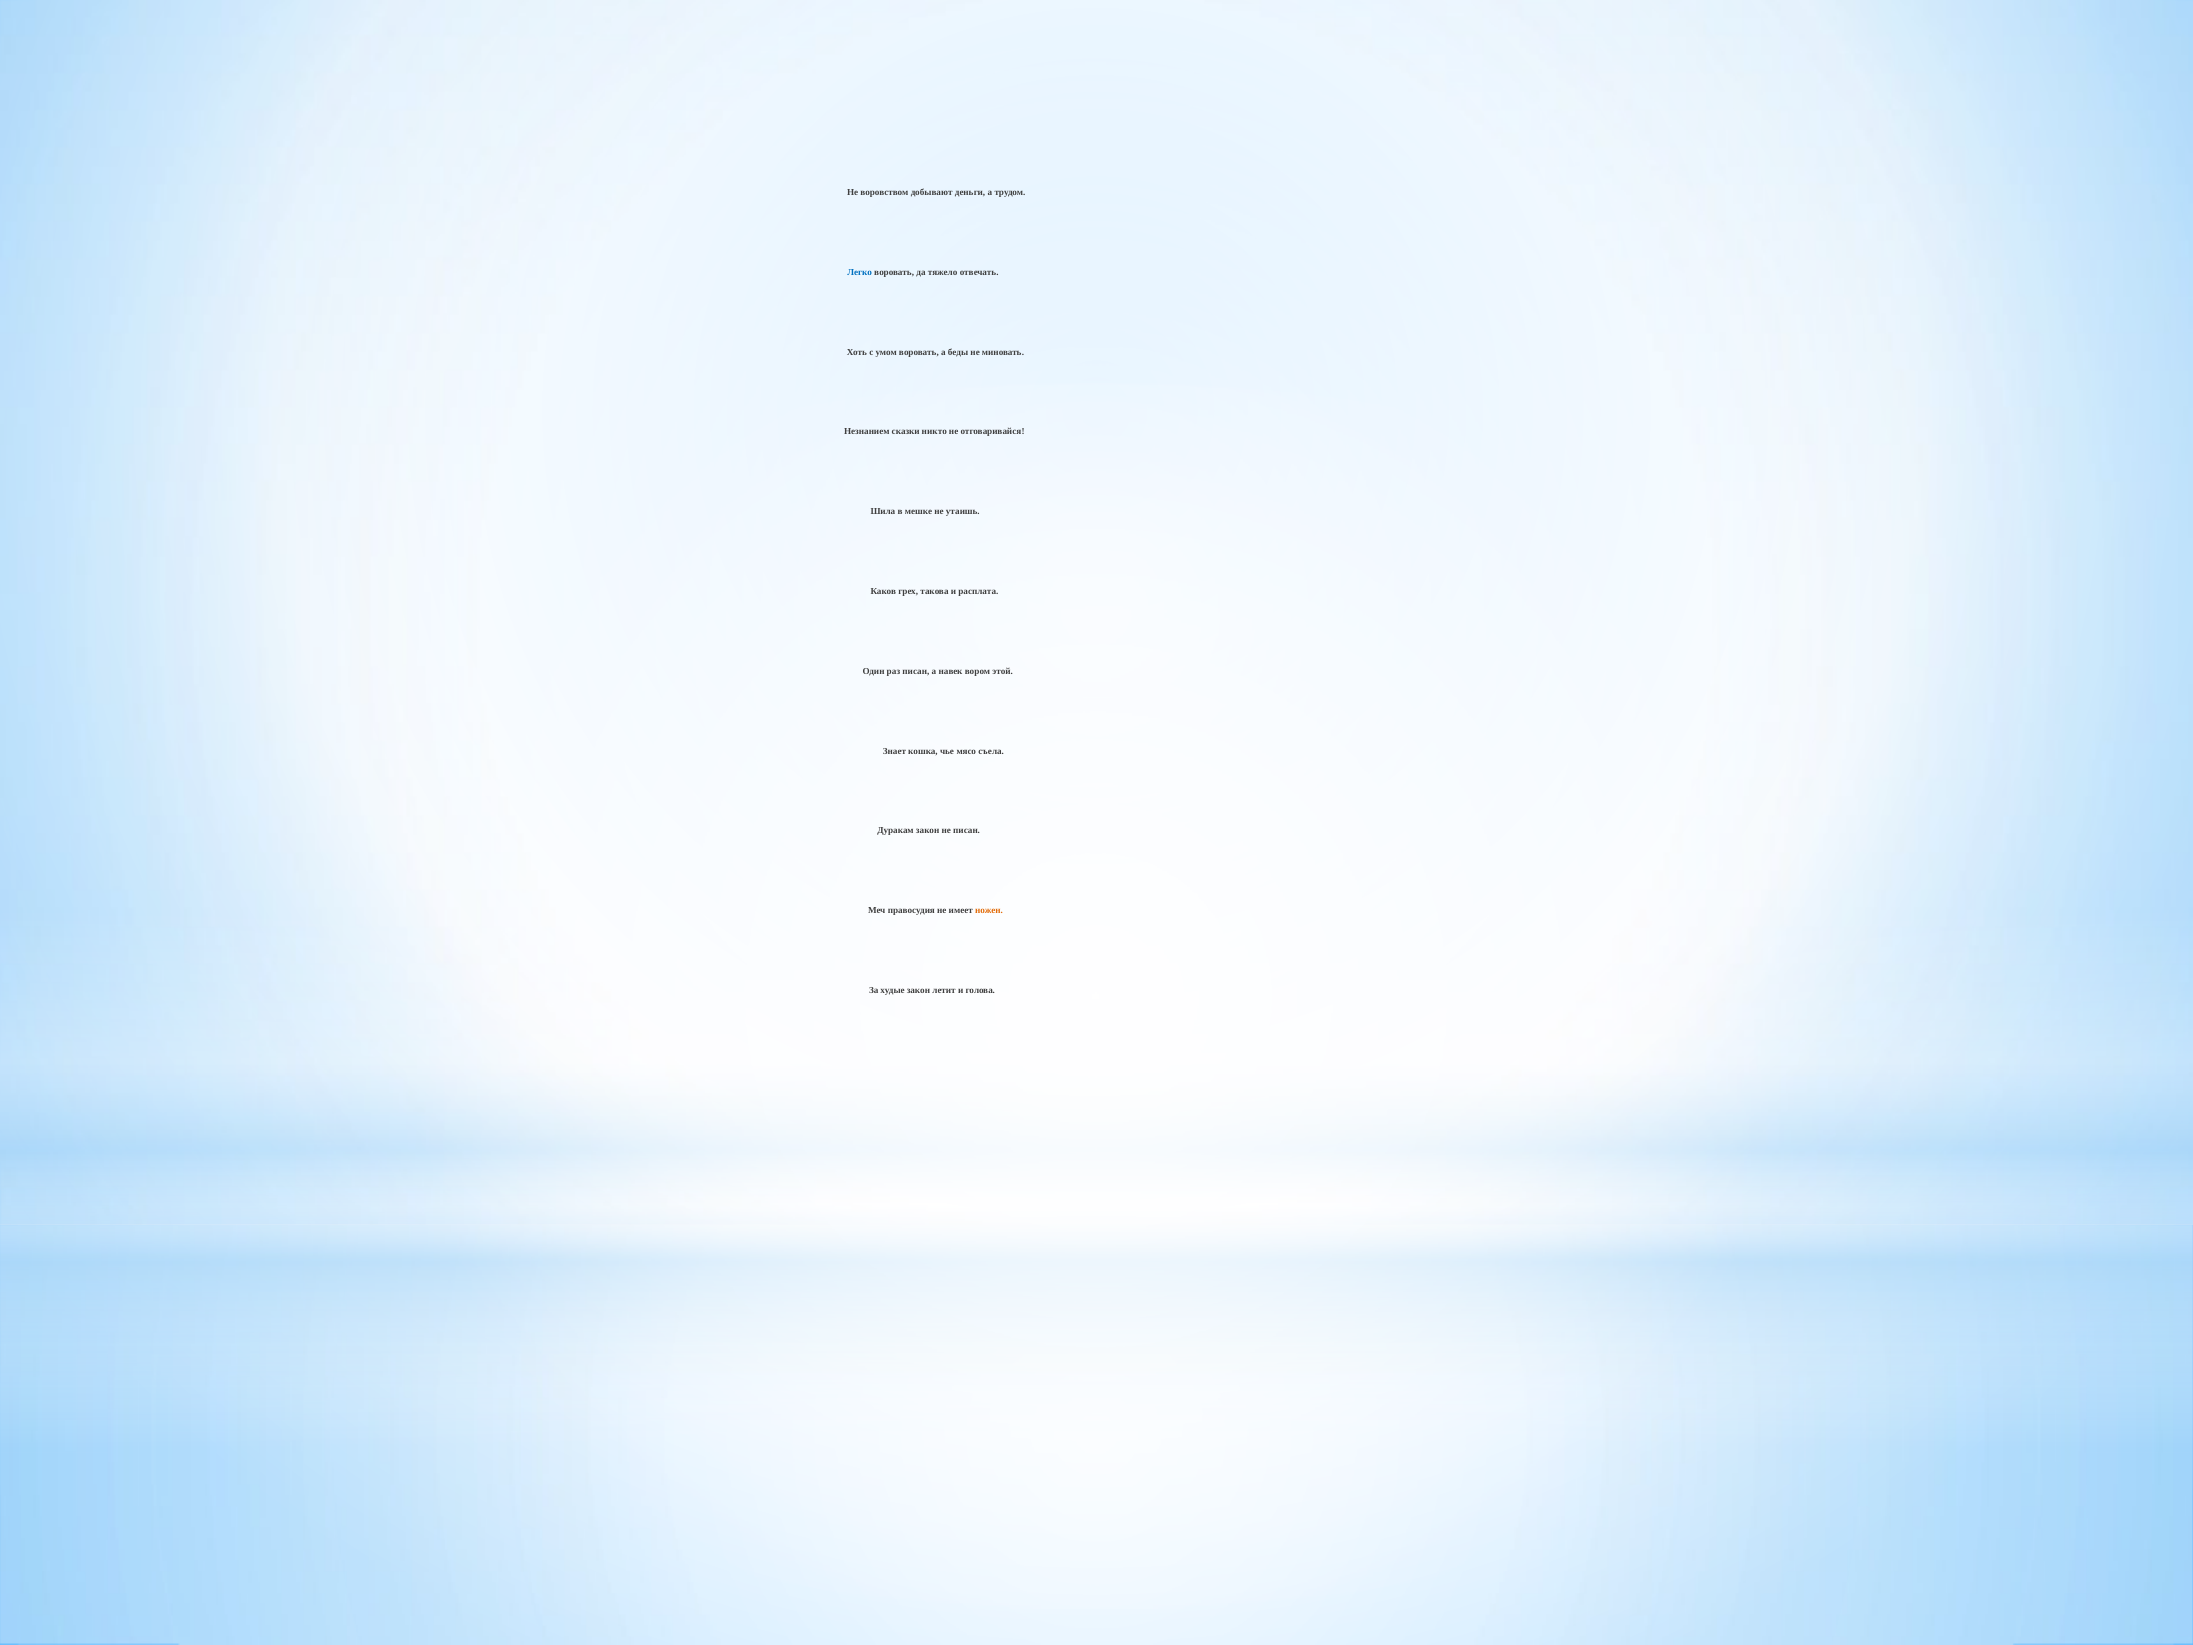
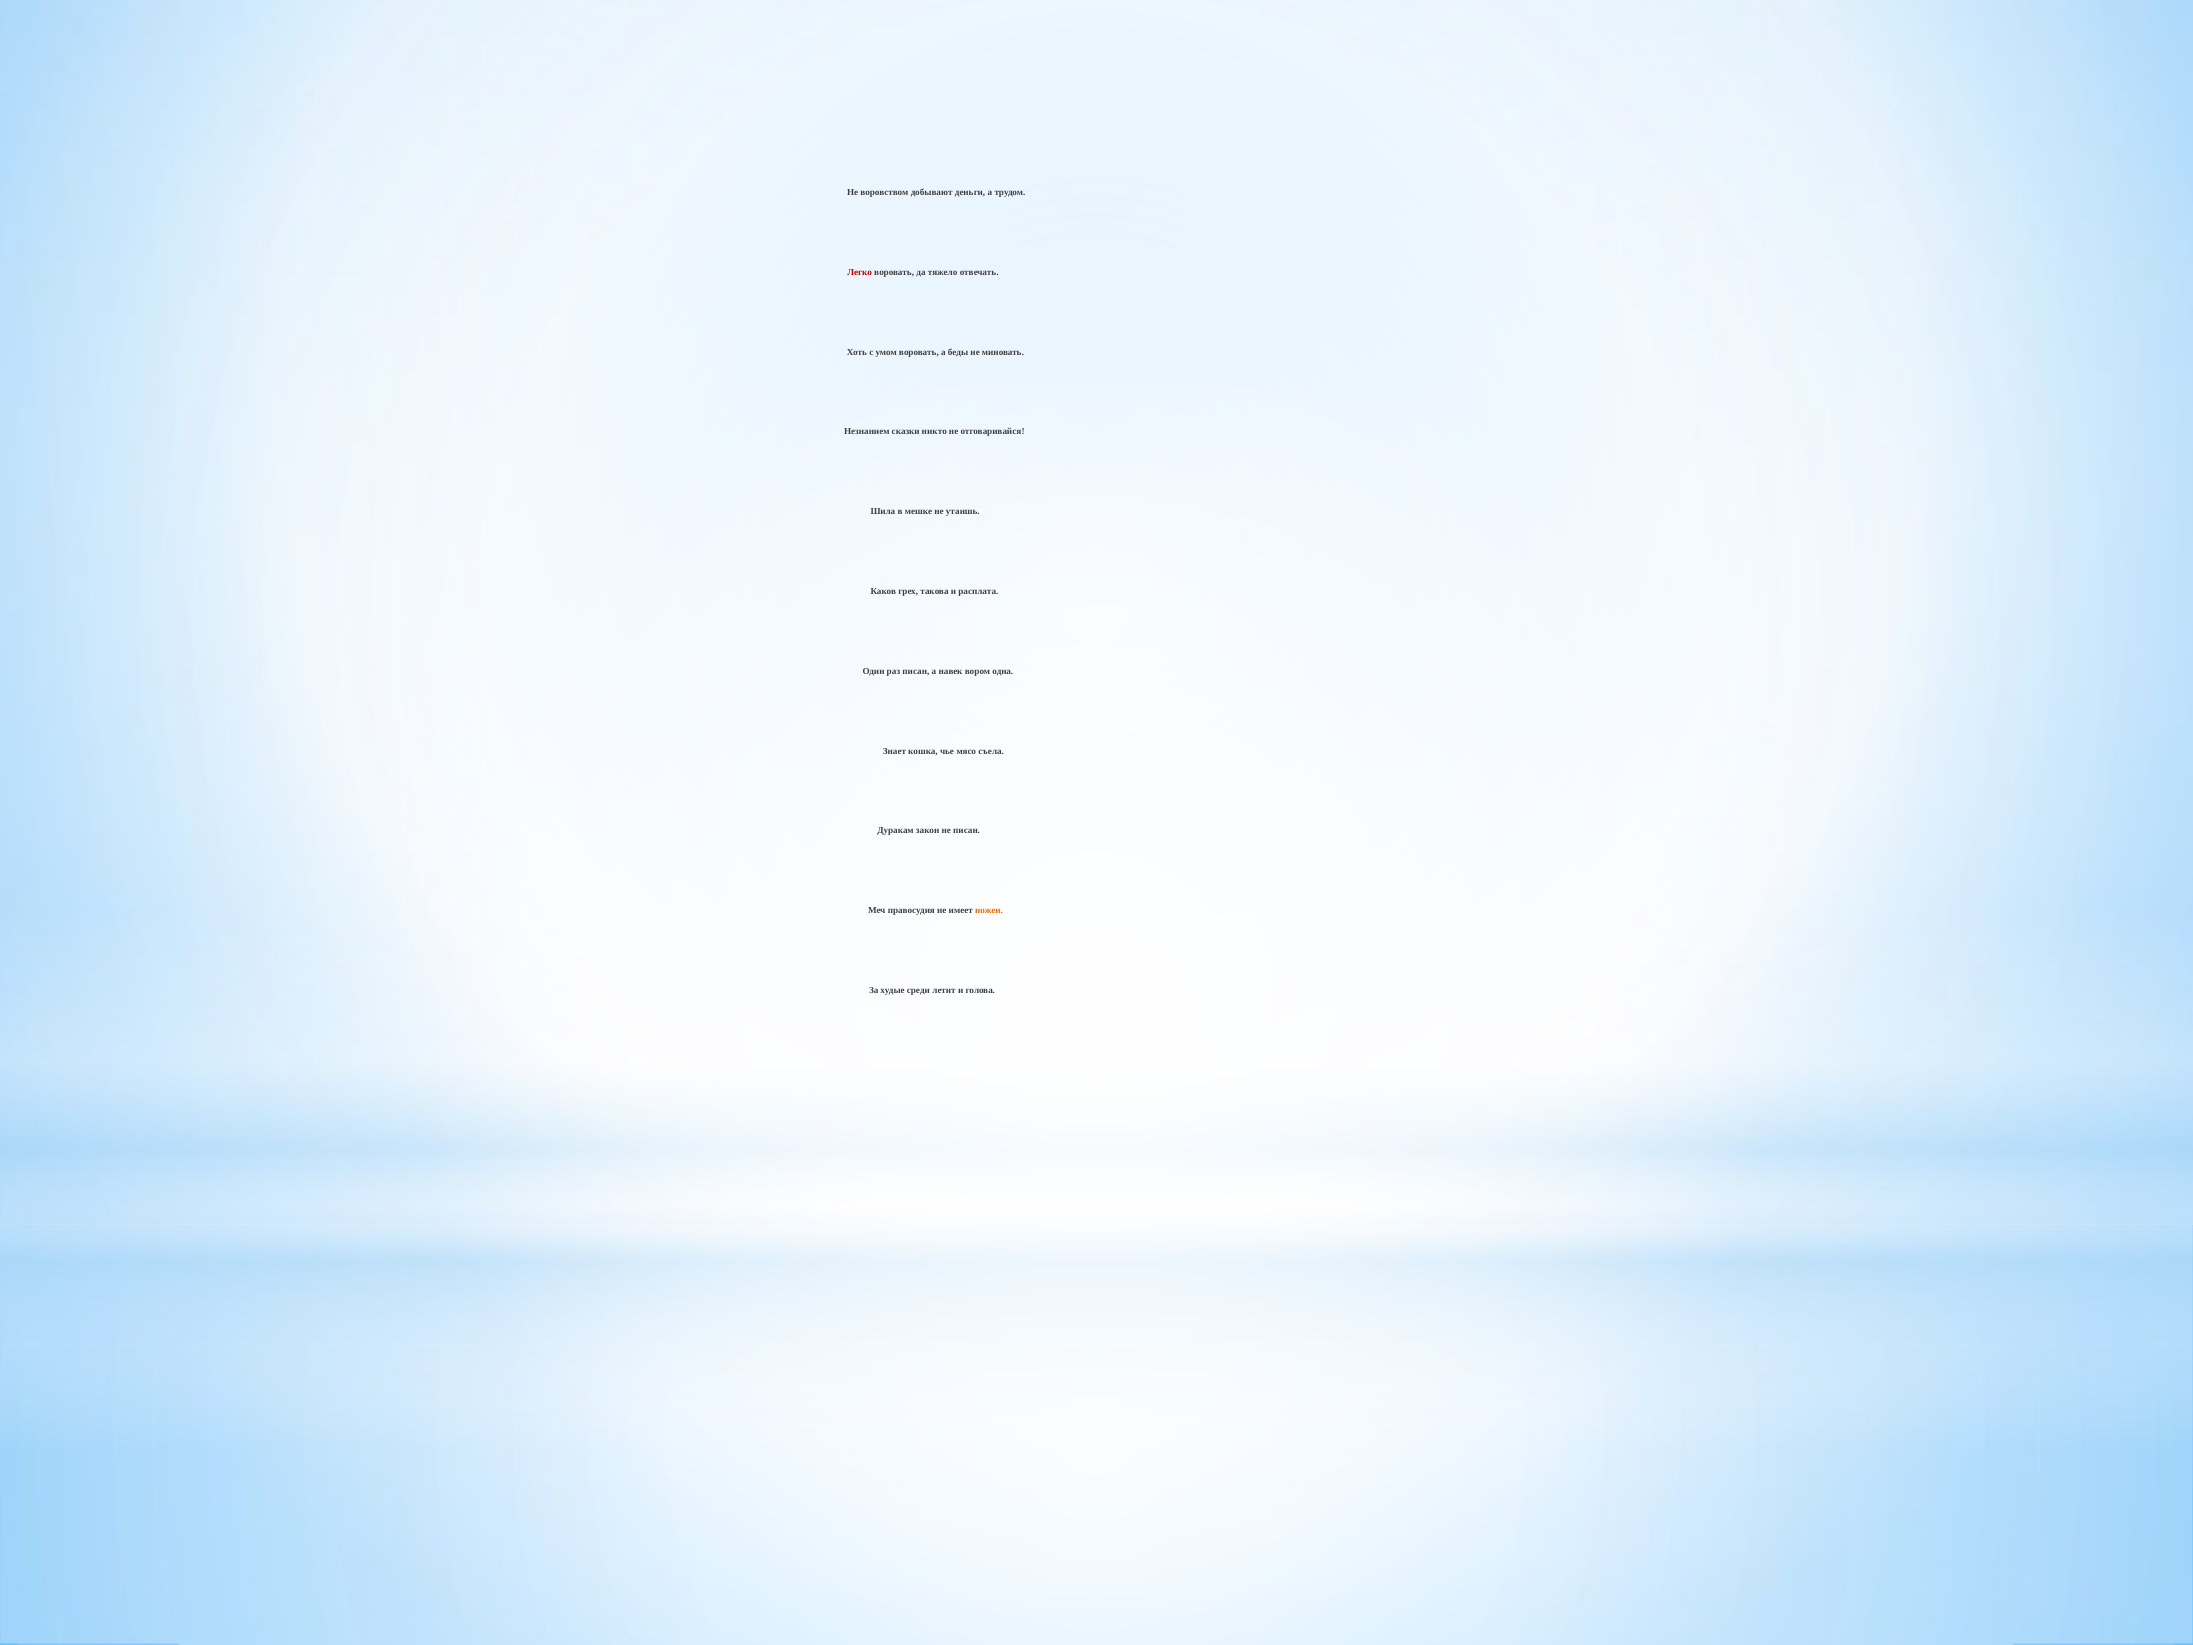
Легко colour: blue -> red
этой: этой -> одна
худые закон: закон -> среди
